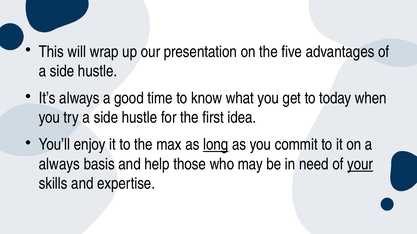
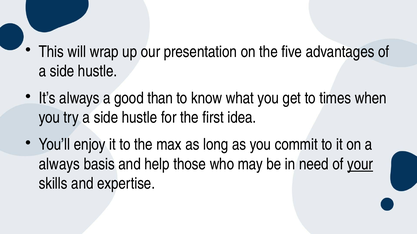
time: time -> than
today: today -> times
long underline: present -> none
